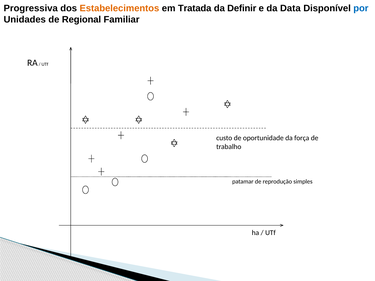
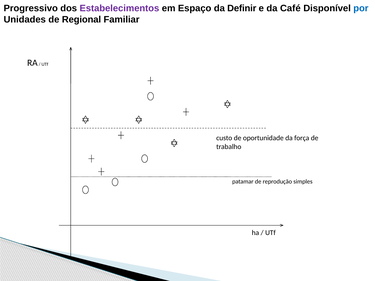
Progressiva: Progressiva -> Progressivo
Estabelecimentos colour: orange -> purple
Tratada: Tratada -> Espaço
Data: Data -> Café
